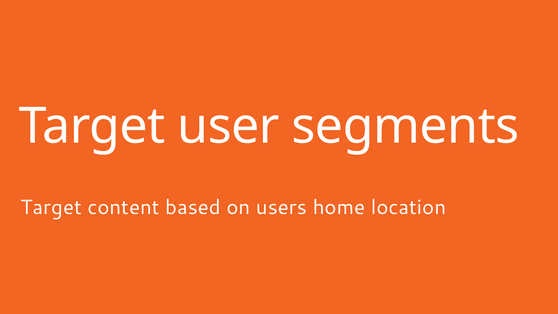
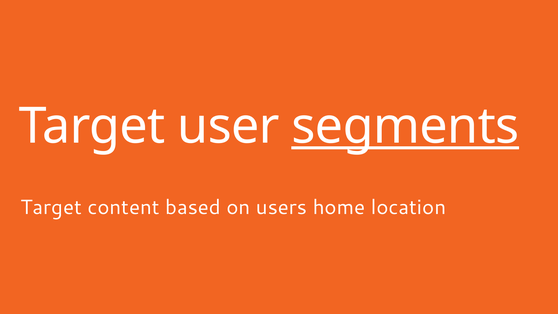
segments underline: none -> present
